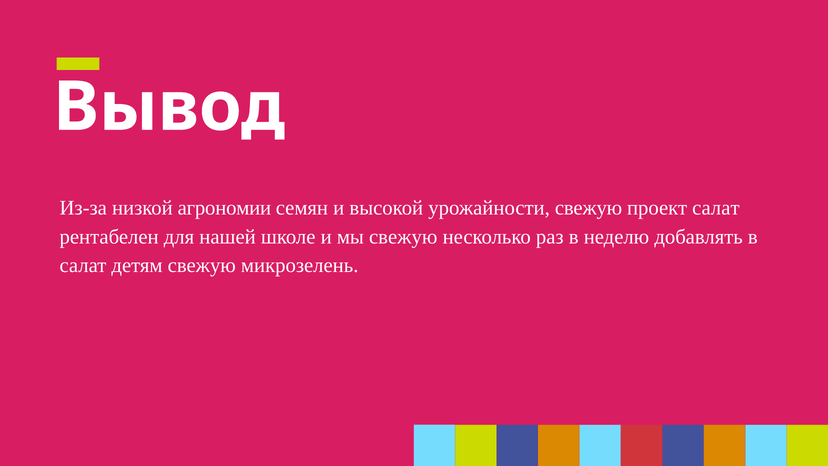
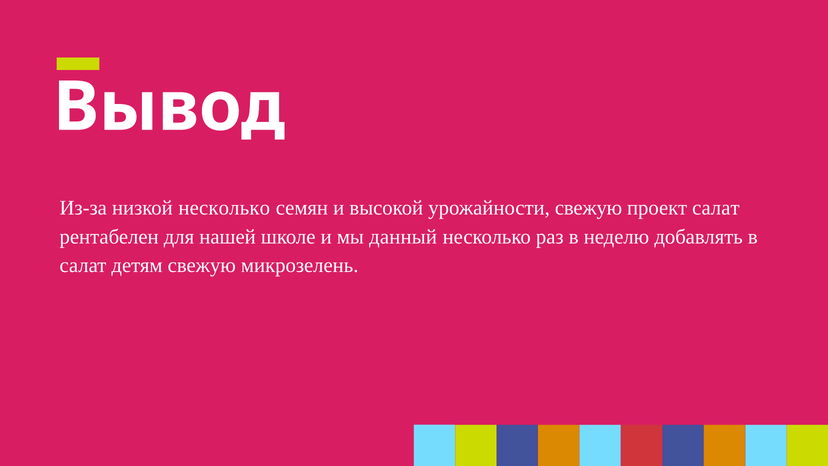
низкой агрономии: агрономии -> несколько
мы свежую: свежую -> данный
